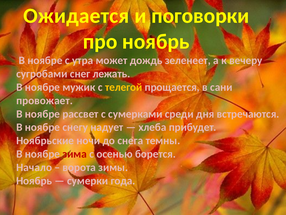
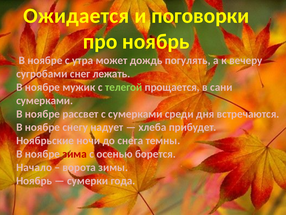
зеленеет: зеленеет -> погулять
телегой colour: yellow -> light green
провожает at (45, 100): провожает -> сумерками
